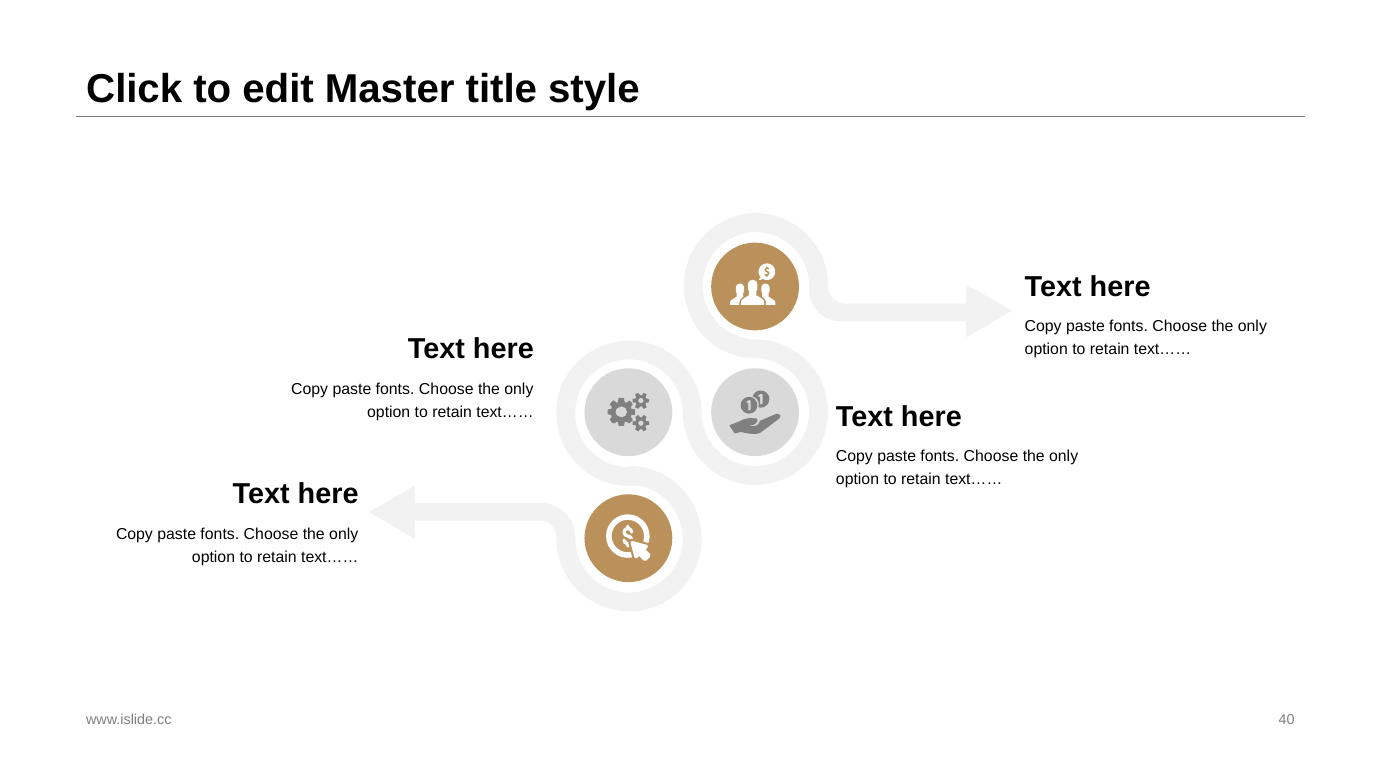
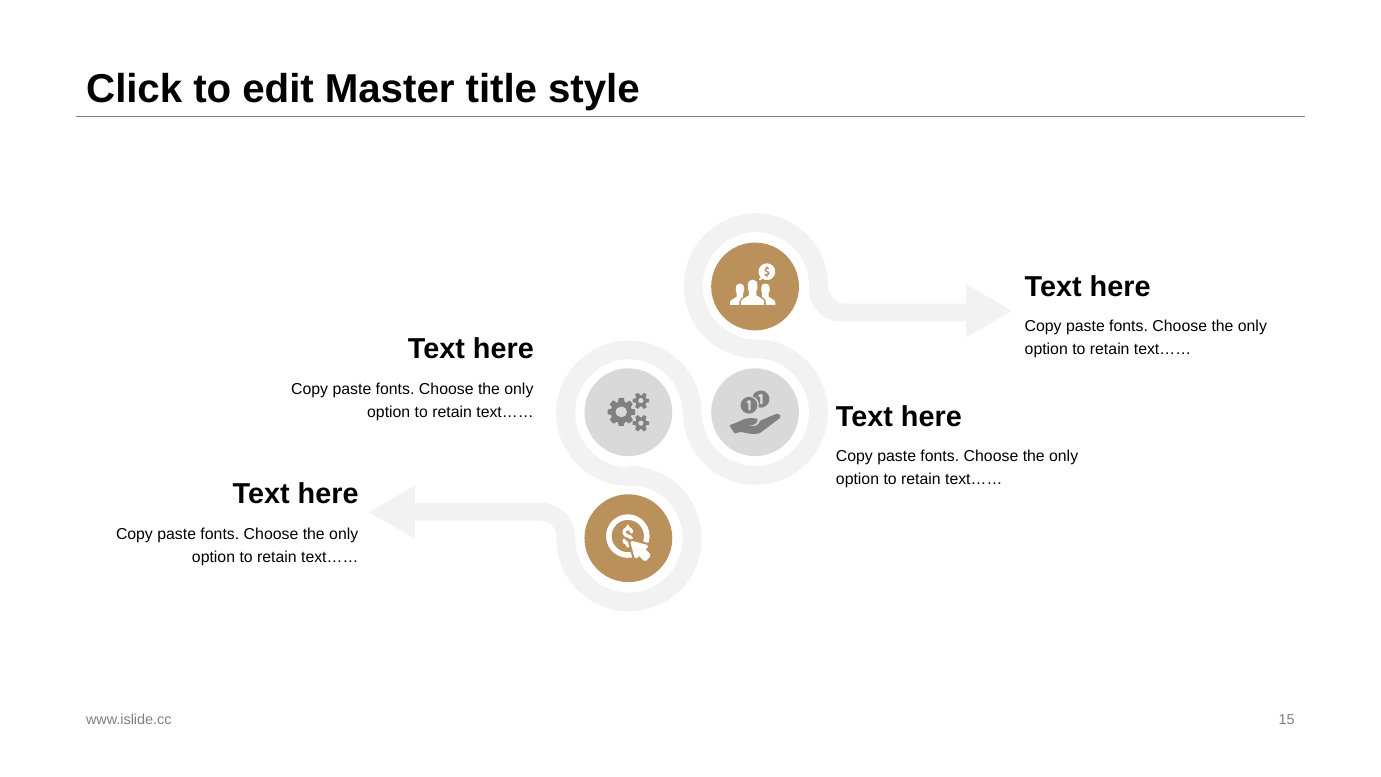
40: 40 -> 15
